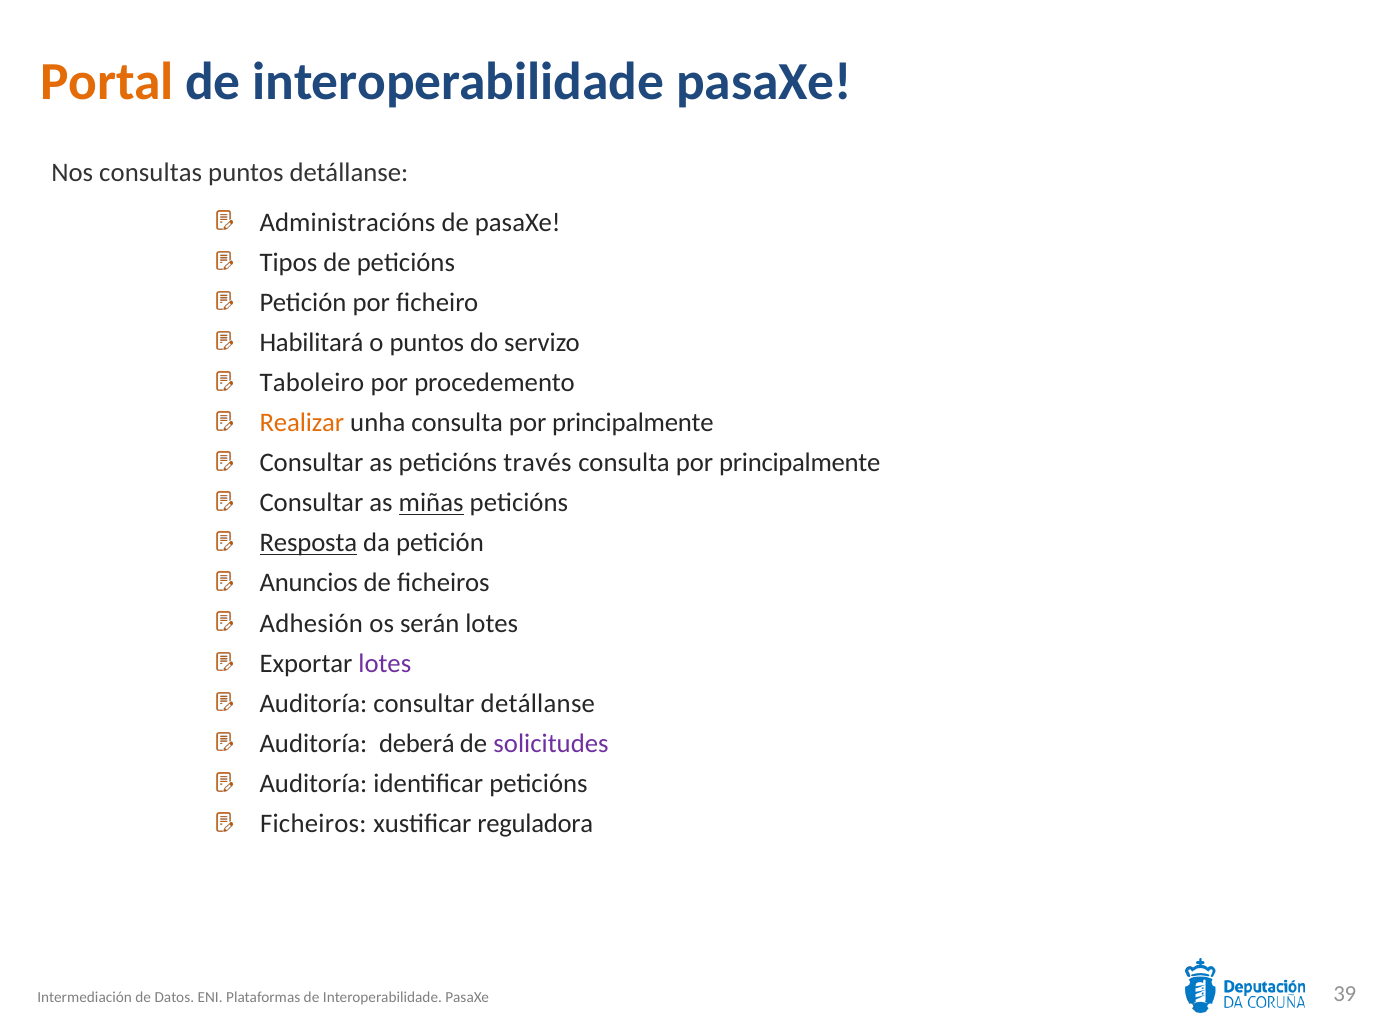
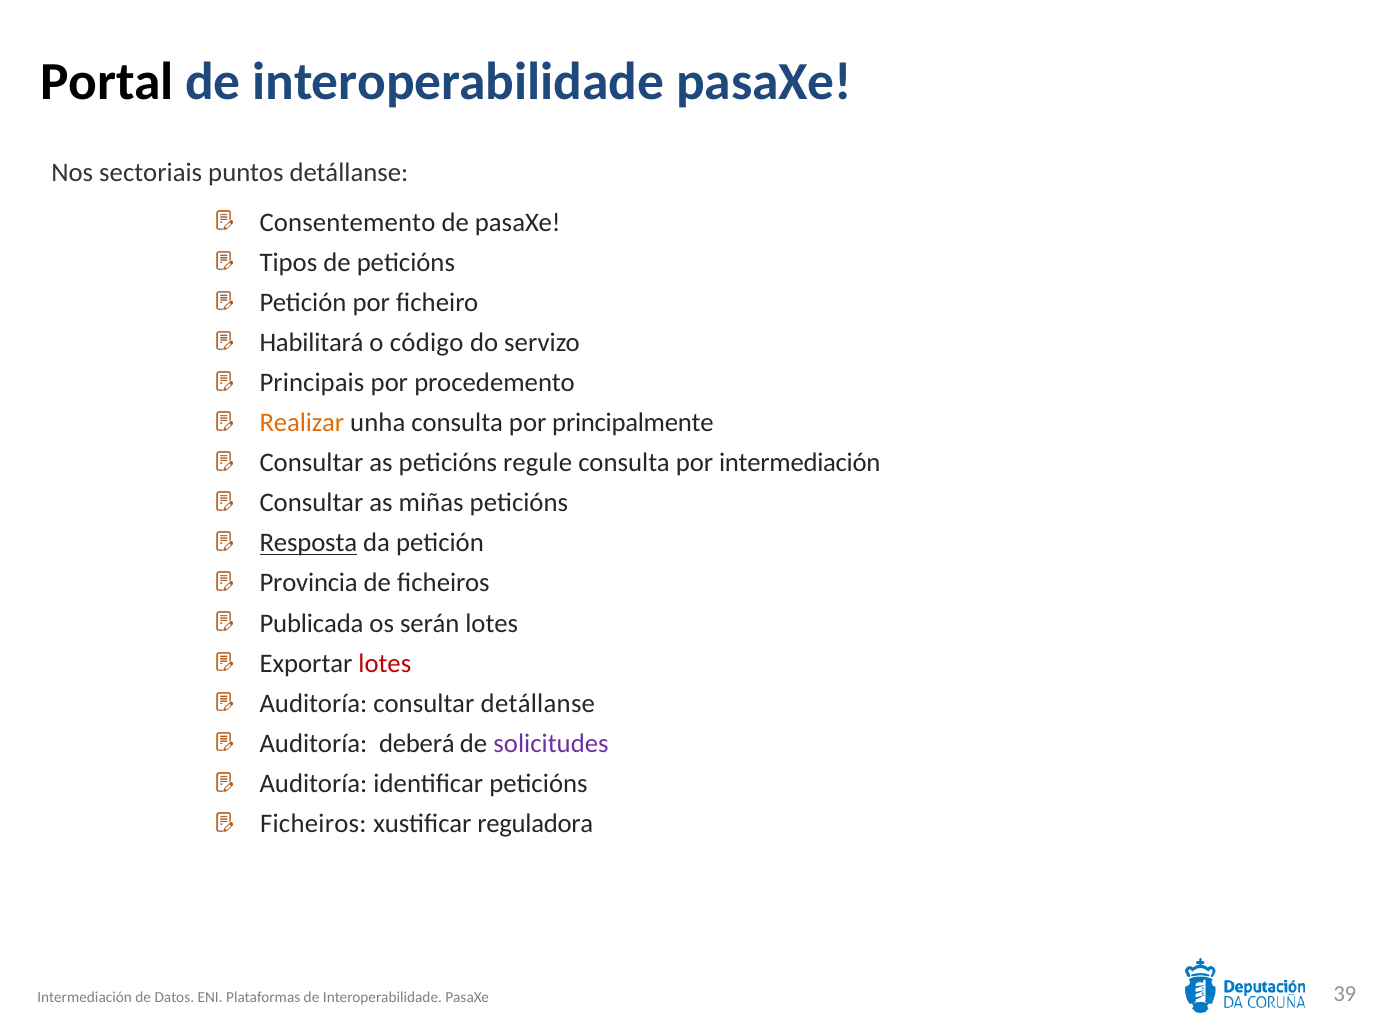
Portal colour: orange -> black
consultas: consultas -> sectoriais
Administracións: Administracións -> Consentemento
o puntos: puntos -> código
Taboleiro: Taboleiro -> Principais
través: través -> regule
principalmente at (800, 463): principalmente -> intermediación
miñas underline: present -> none
Anuncios: Anuncios -> Provincia
Adhesión: Adhesión -> Publicada
lotes at (385, 664) colour: purple -> red
